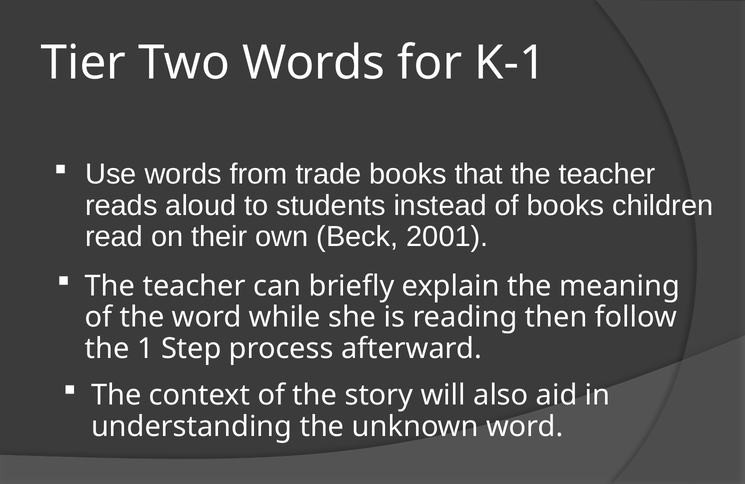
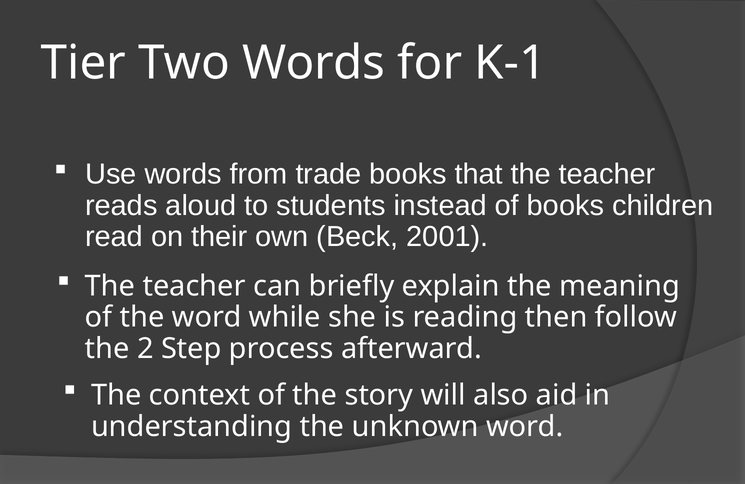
1: 1 -> 2
